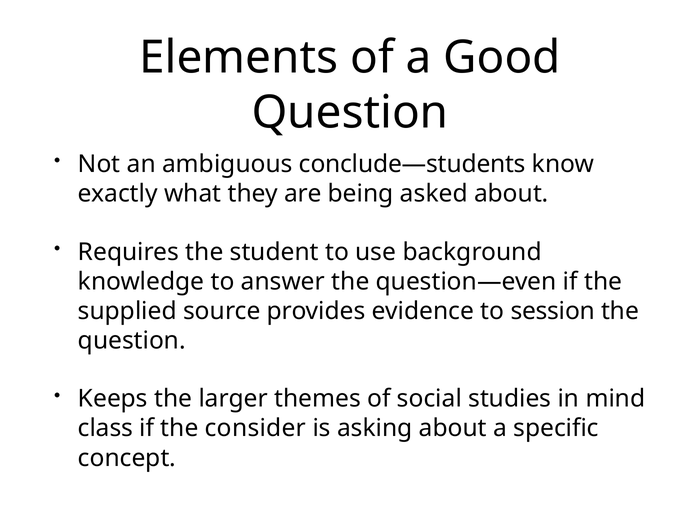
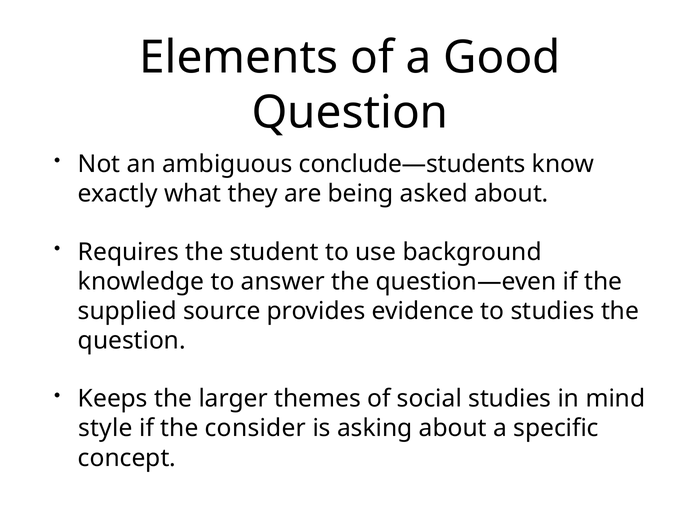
to session: session -> studies
class: class -> style
